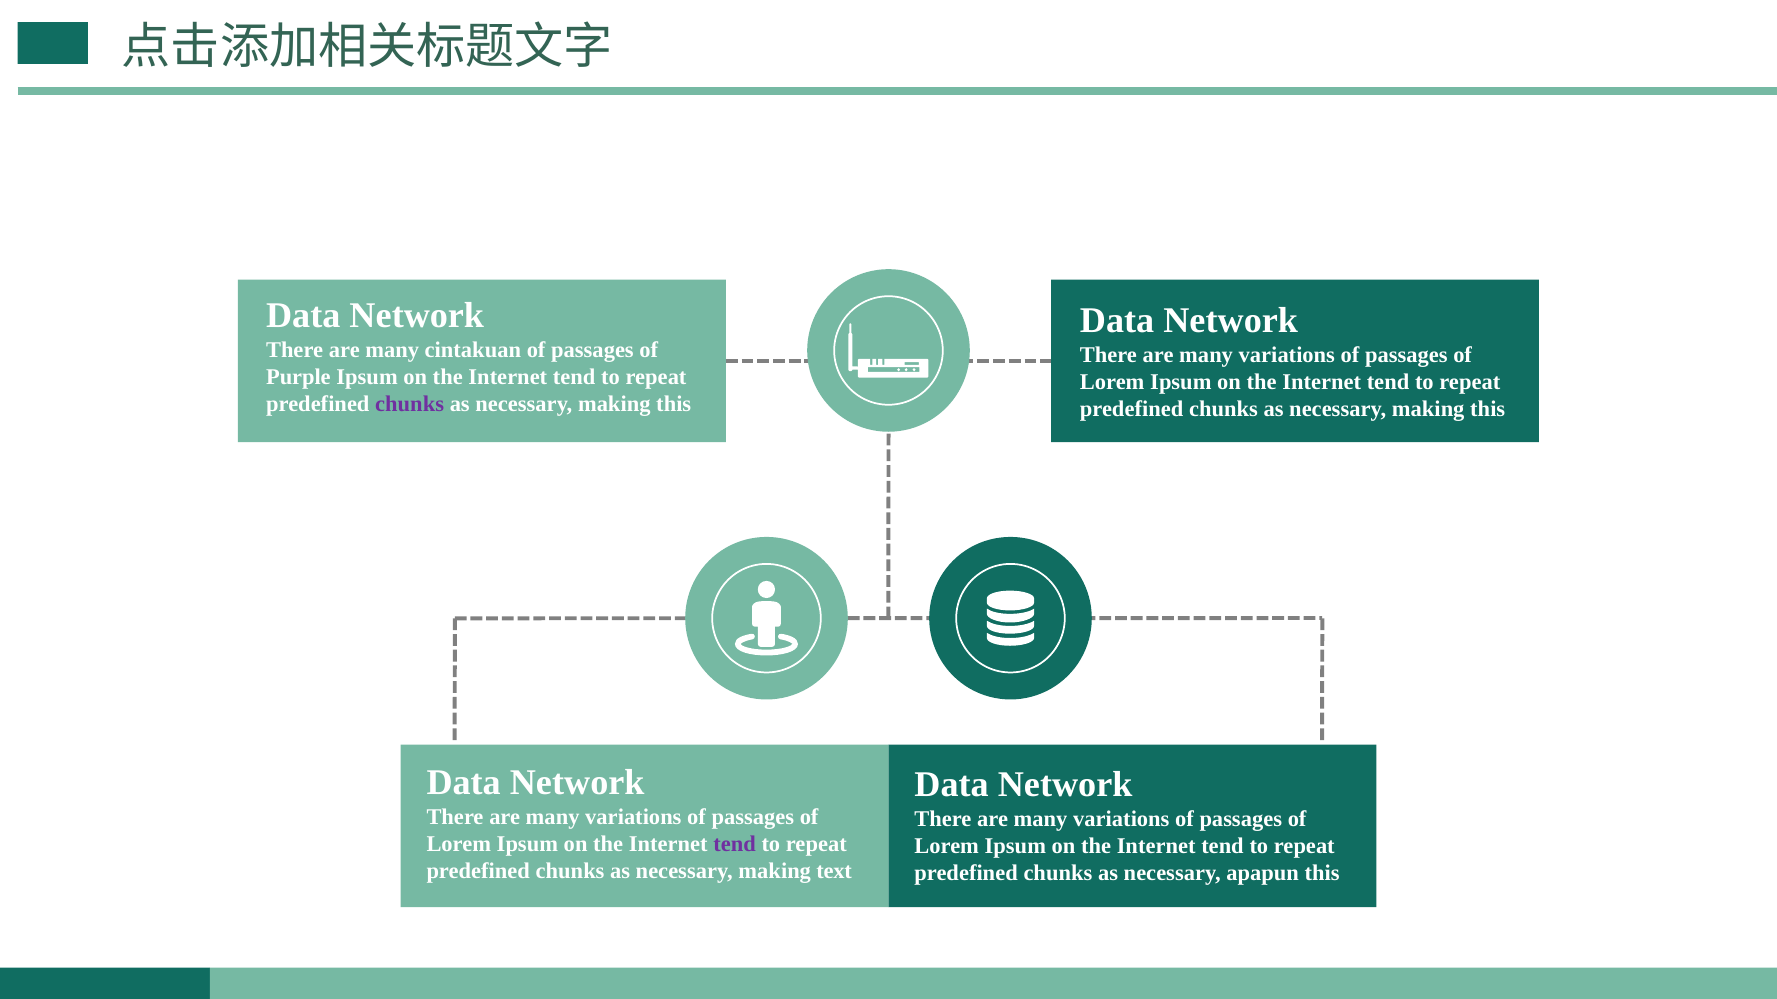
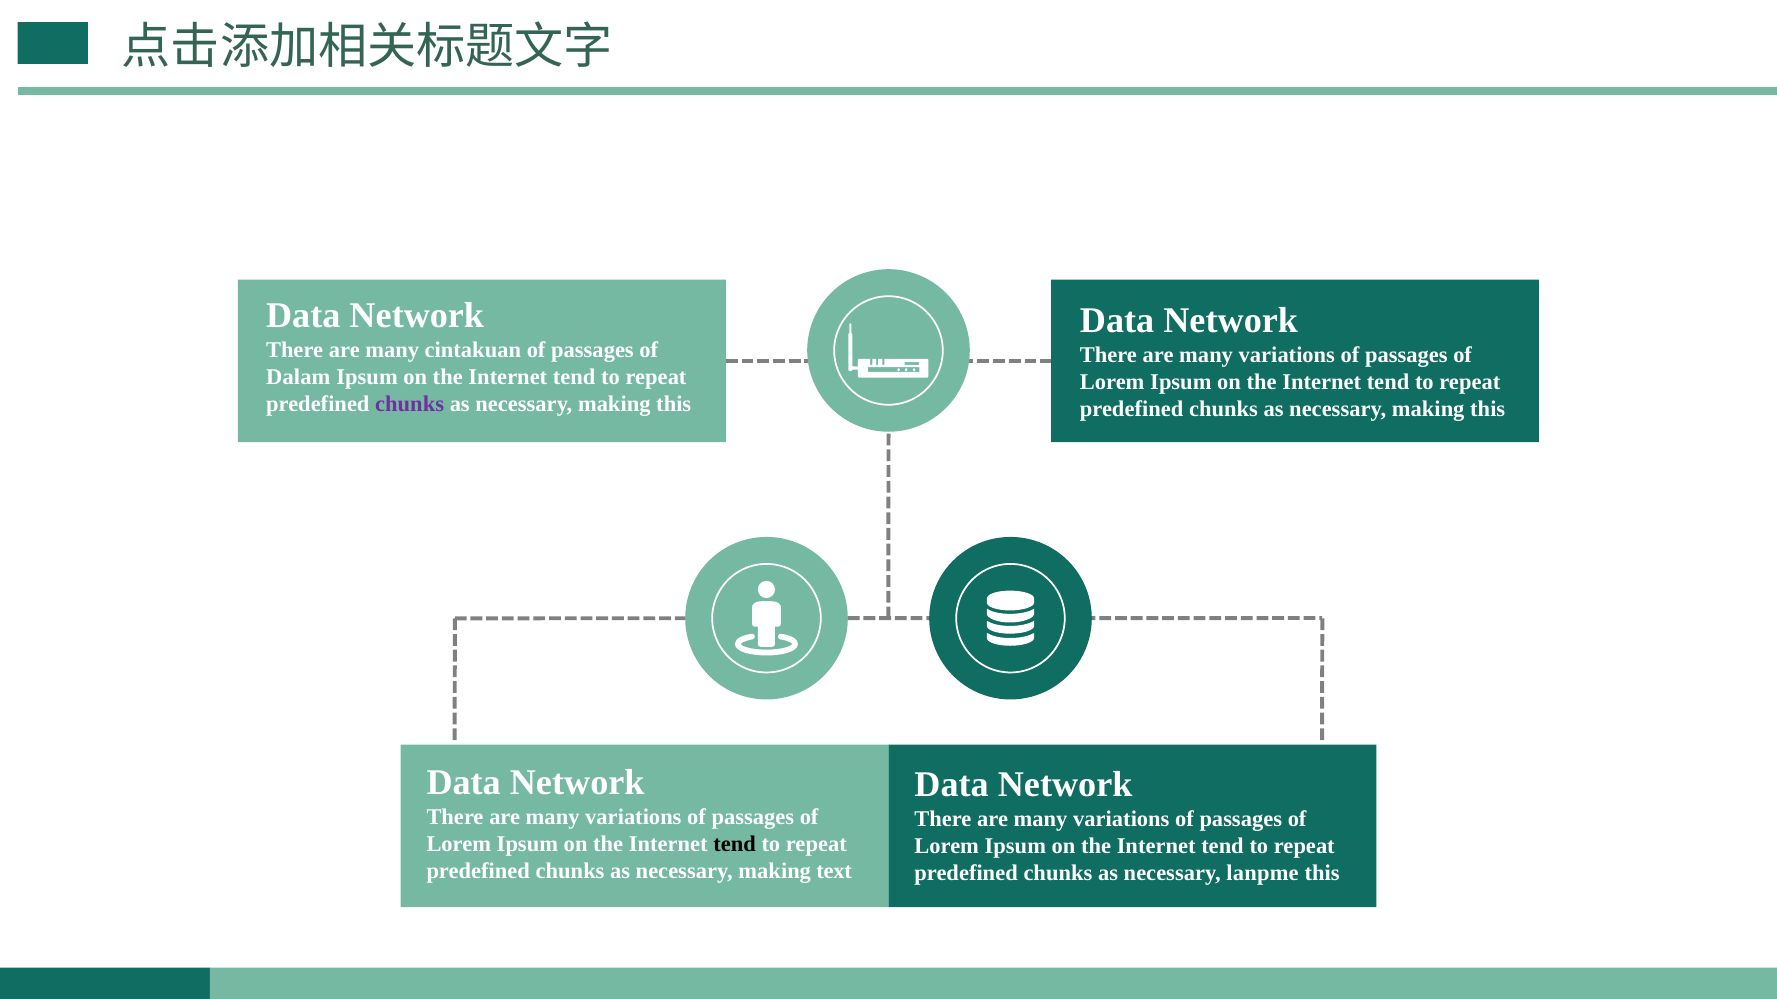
Purple: Purple -> Dalam
tend at (735, 844) colour: purple -> black
apapun: apapun -> lanpme
